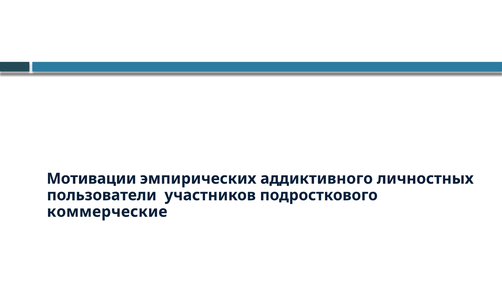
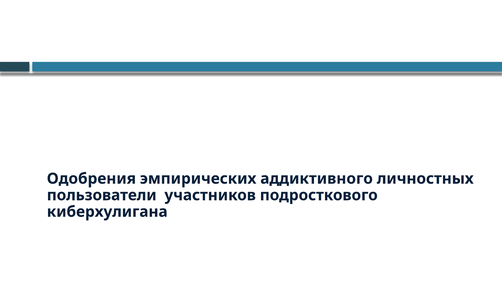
Мотивации: Мотивации -> Одобрения
коммерческие: коммерческие -> киберхулигана
